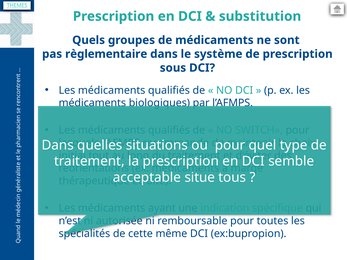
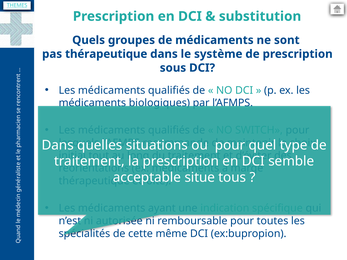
pas règlementaire: règlementaire -> thérapeutique
